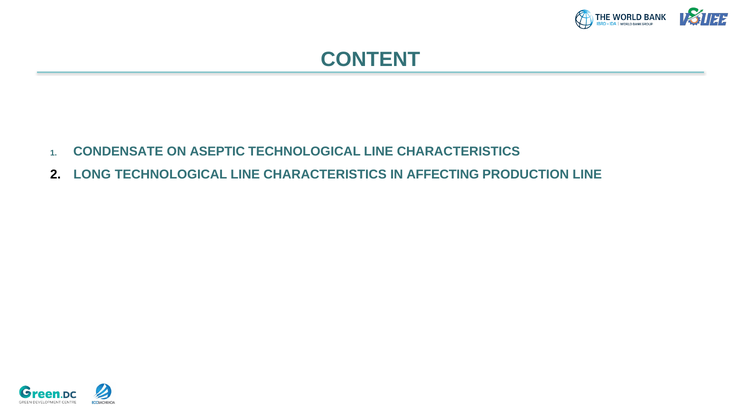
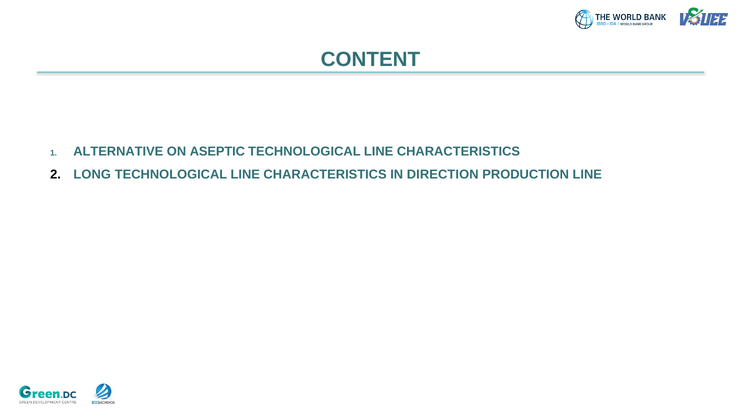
CONDENSATE: CONDENSATE -> ALTERNATIVE
AFFECTING: AFFECTING -> DIRECTION
